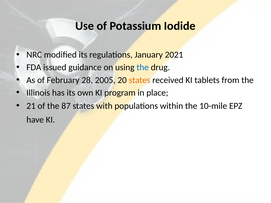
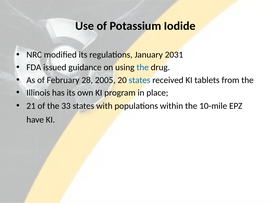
2021: 2021 -> 2031
states at (140, 80) colour: orange -> blue
87: 87 -> 33
